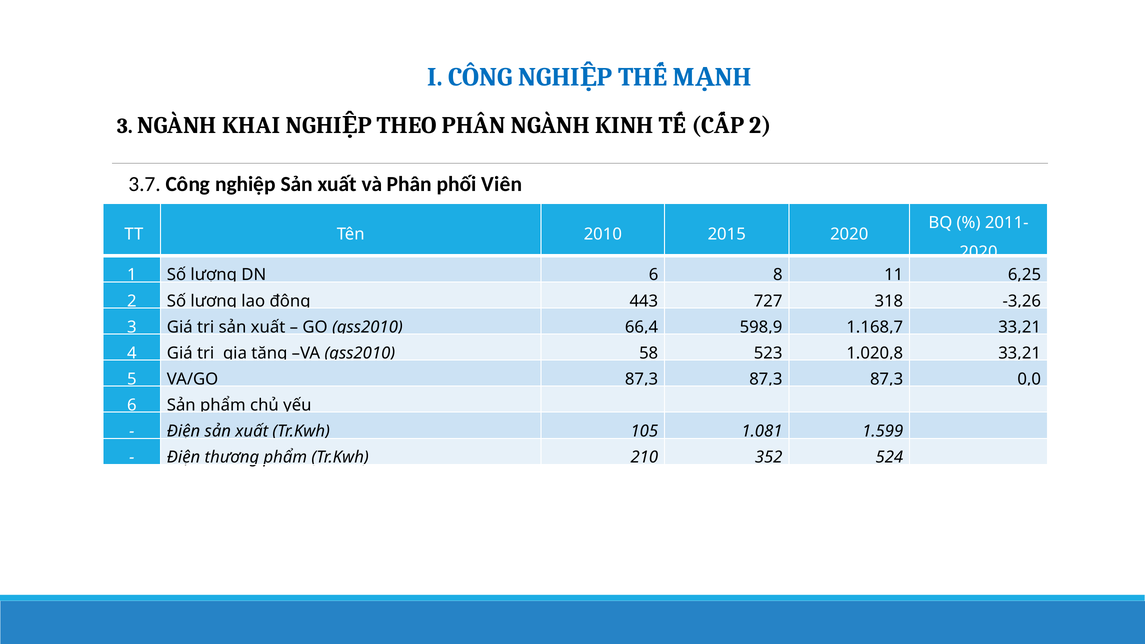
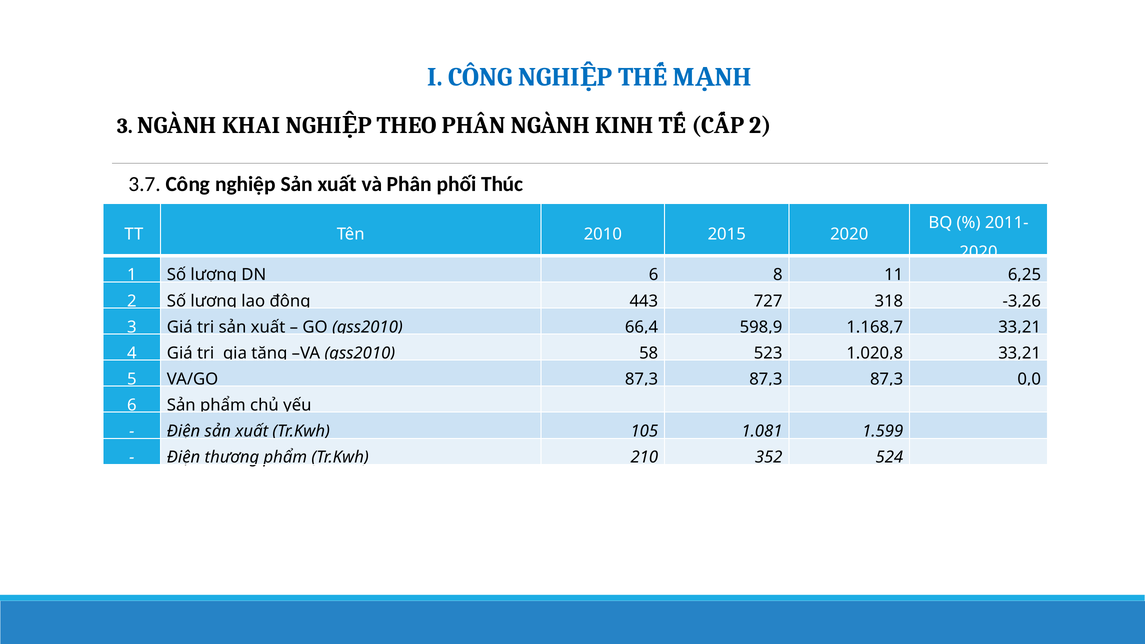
Viên: Viên -> Thúc
